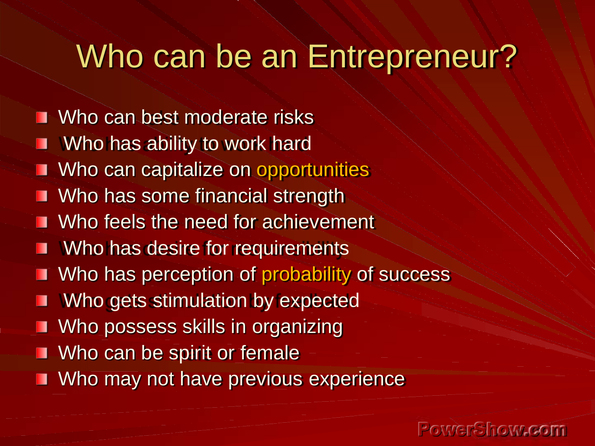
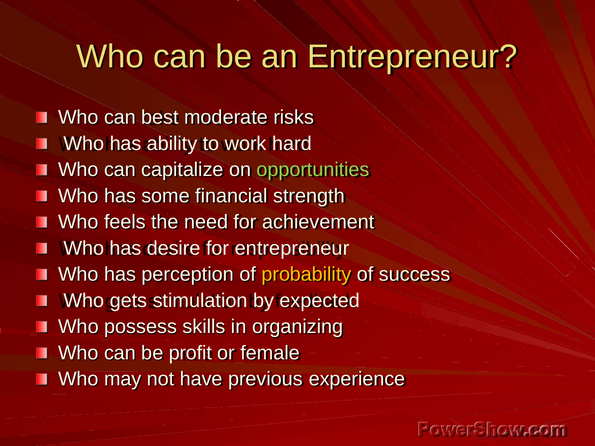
opportunities colour: yellow -> light green
for requirements: requirements -> entrepreneur
spirit: spirit -> profit
